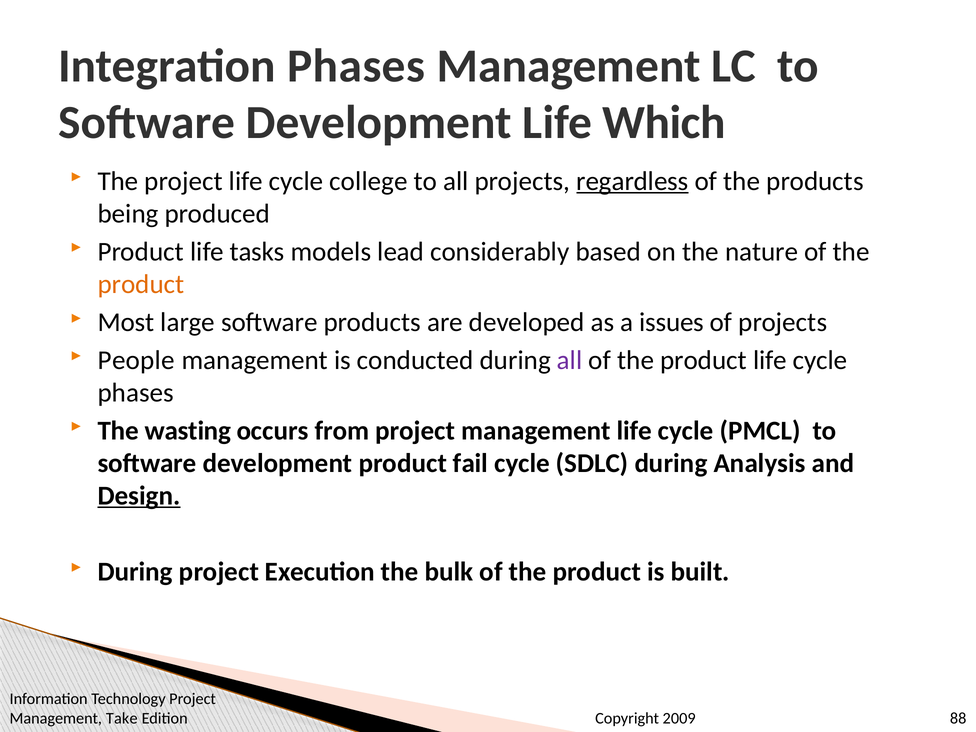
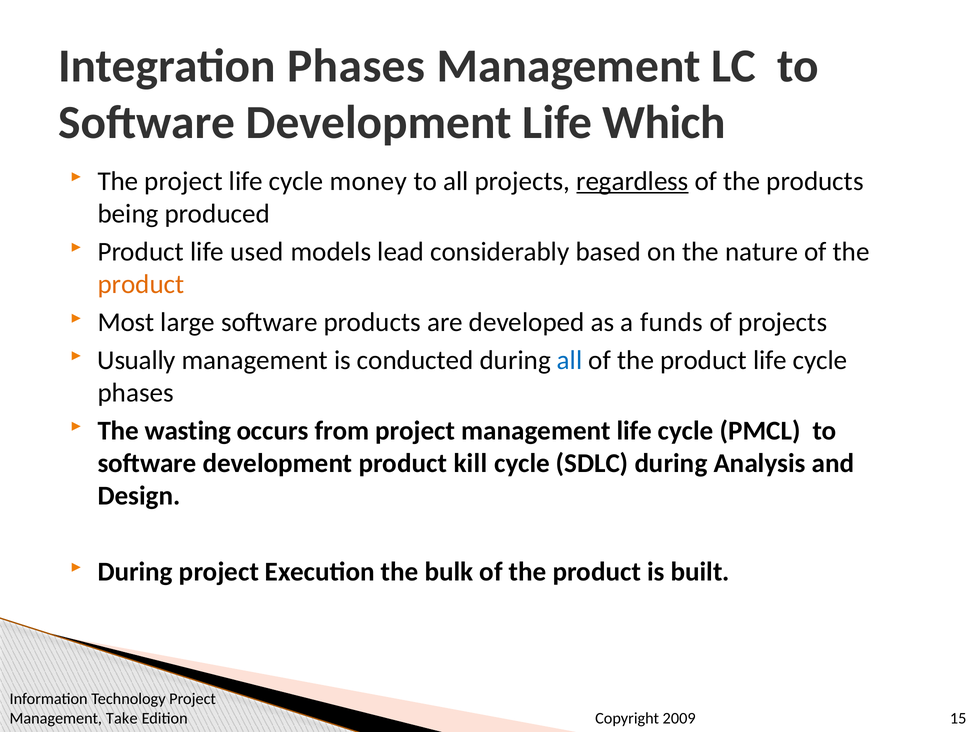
college: college -> money
tasks: tasks -> used
issues: issues -> funds
People: People -> Usually
all at (570, 360) colour: purple -> blue
fail: fail -> kill
Design underline: present -> none
88: 88 -> 15
